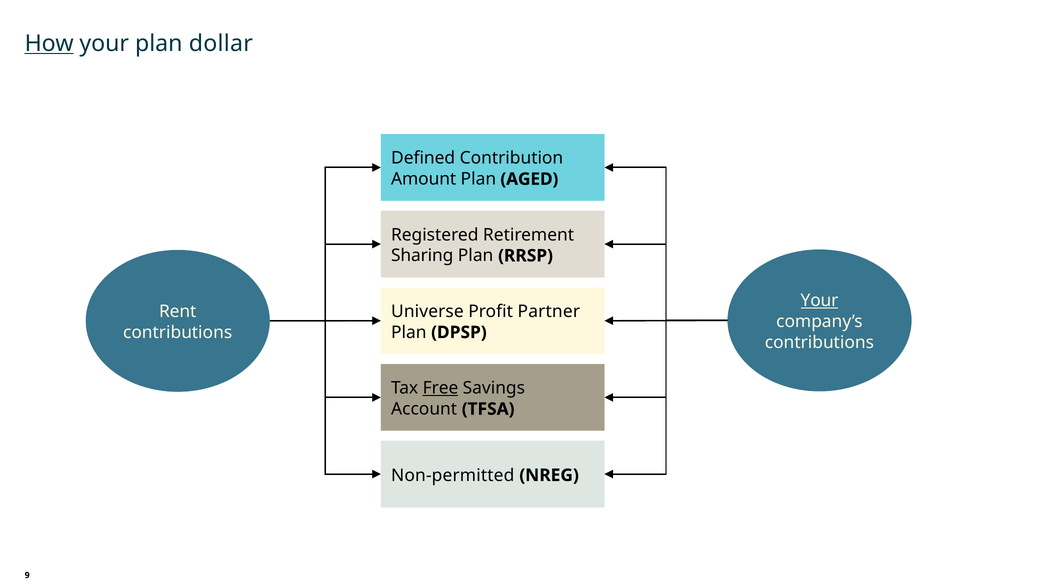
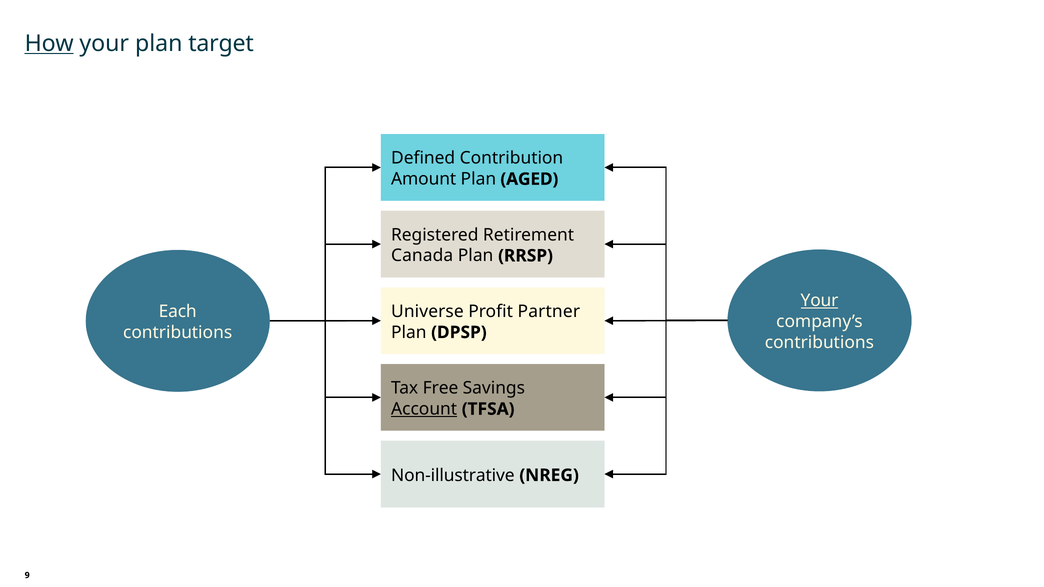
dollar: dollar -> target
Sharing: Sharing -> Canada
Rent: Rent -> Each
Free underline: present -> none
Account underline: none -> present
Non-permitted: Non-permitted -> Non-illustrative
